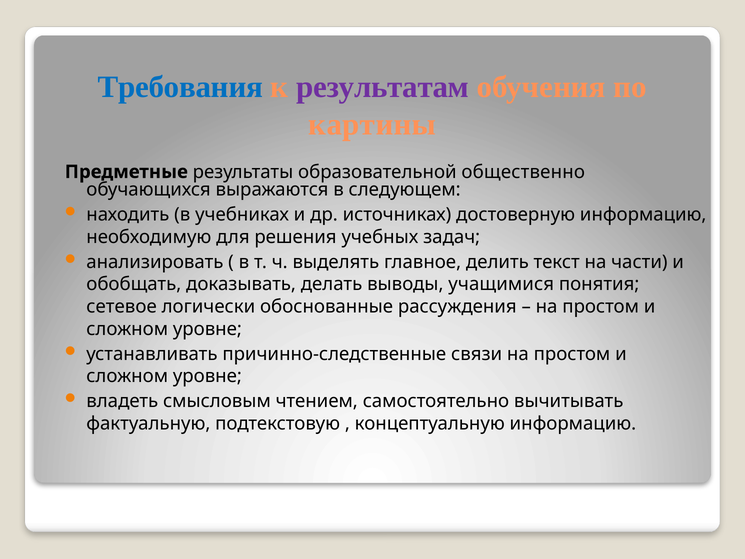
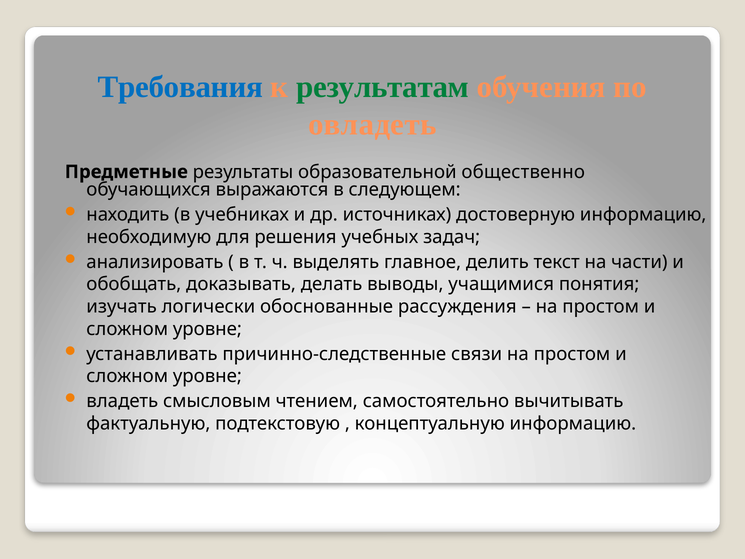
результатам colour: purple -> green
картины: картины -> овладеть
сетевое: сетевое -> изучать
